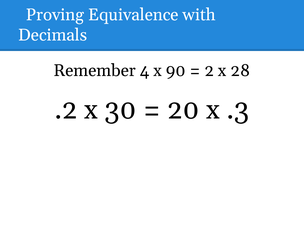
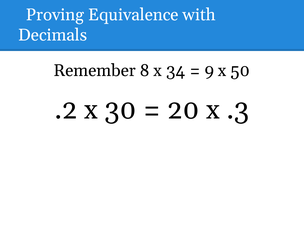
4: 4 -> 8
90: 90 -> 34
2: 2 -> 9
28: 28 -> 50
